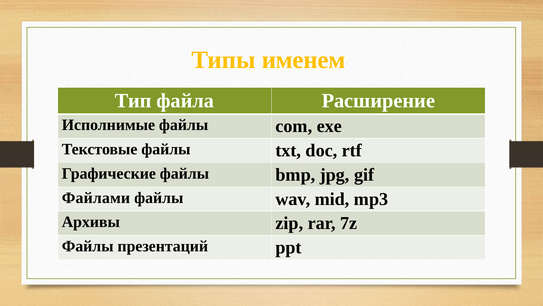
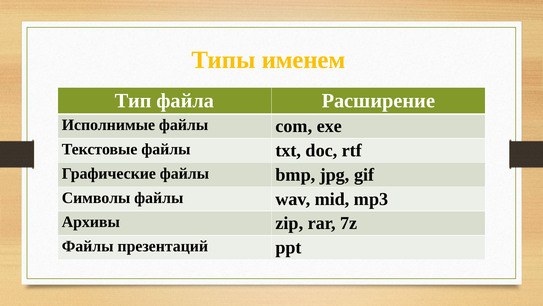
Файлами: Файлами -> Символы
